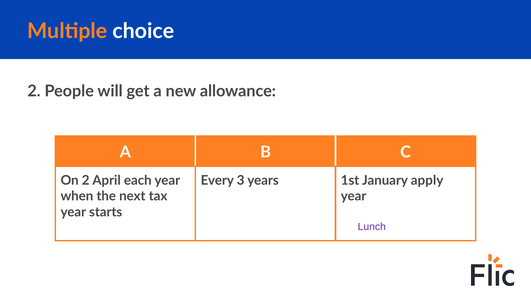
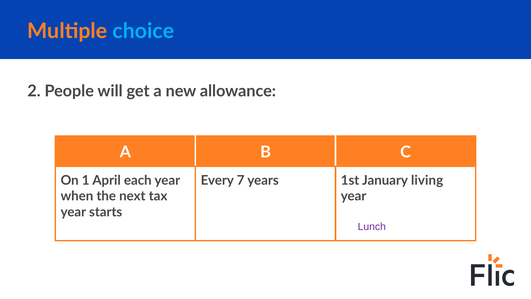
choice colour: white -> light blue
On 2: 2 -> 1
3: 3 -> 7
apply: apply -> living
